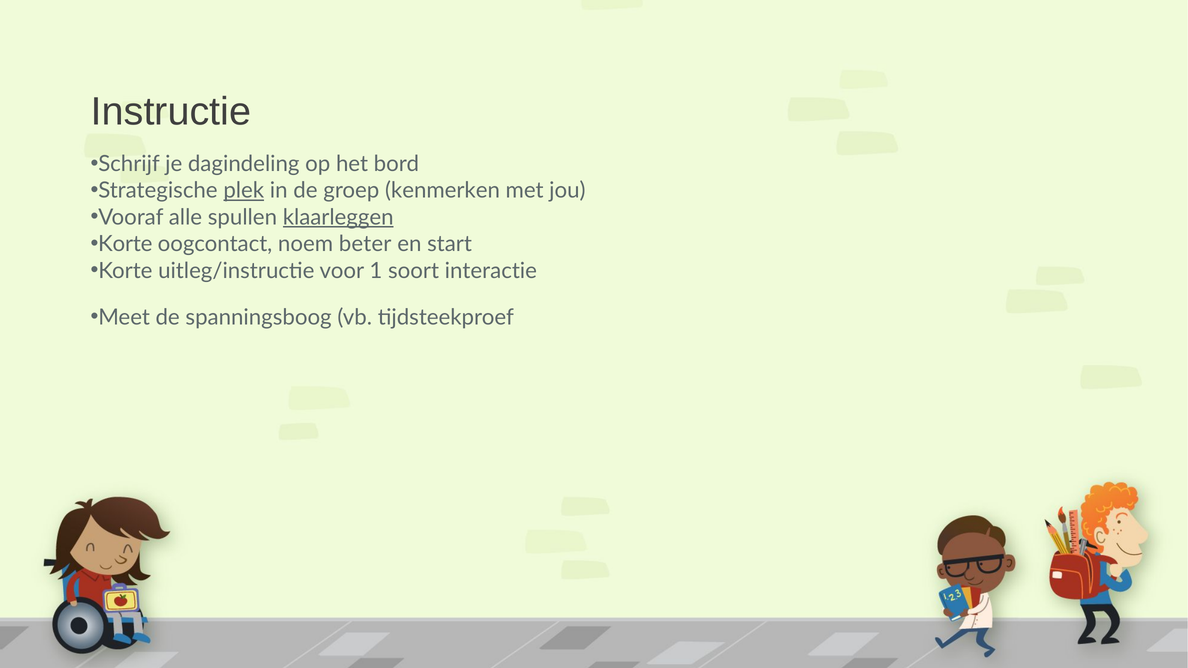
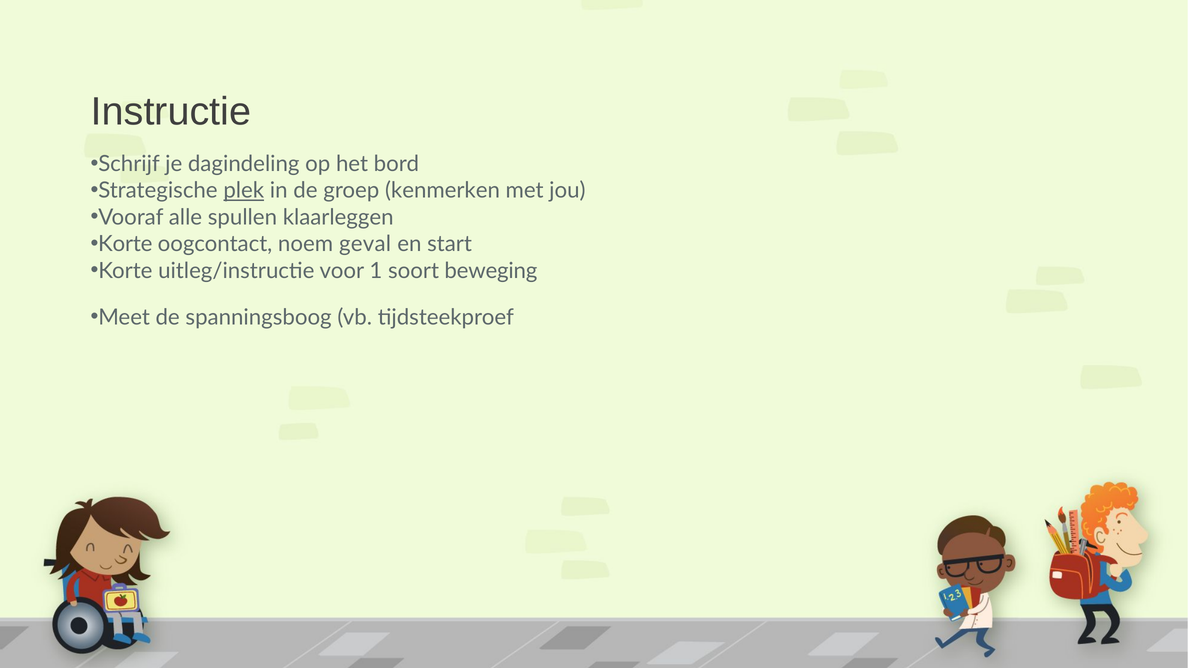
klaarleggen underline: present -> none
beter: beter -> geval
interactie: interactie -> beweging
